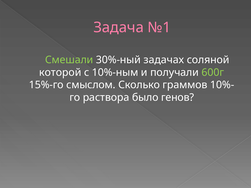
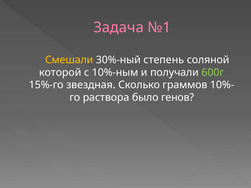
Смешали colour: light green -> yellow
задачах: задачах -> степень
смыслом: смыслом -> звездная
